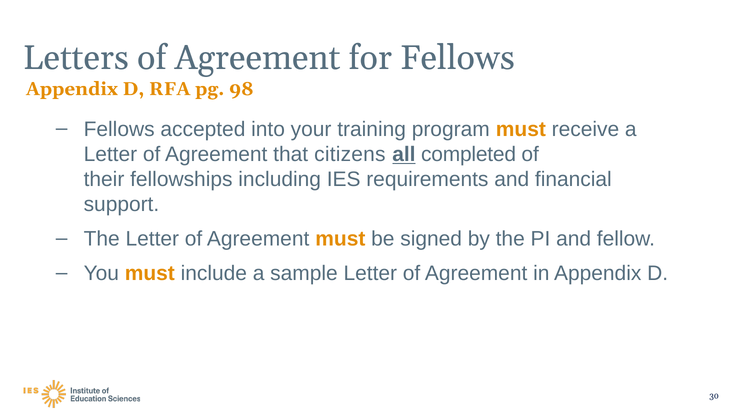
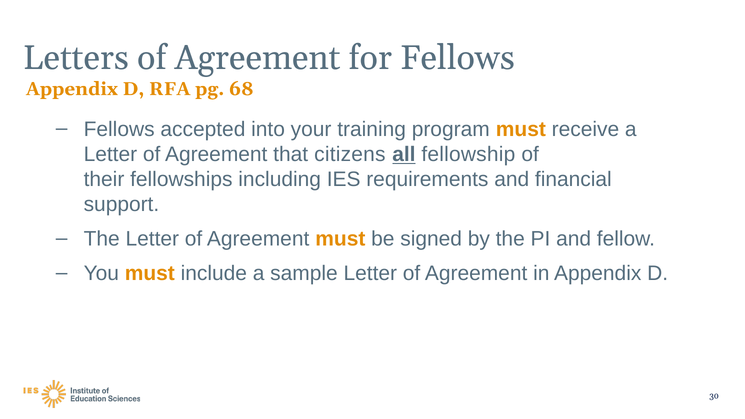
98: 98 -> 68
completed: completed -> fellowship
